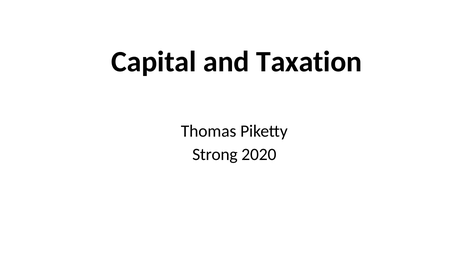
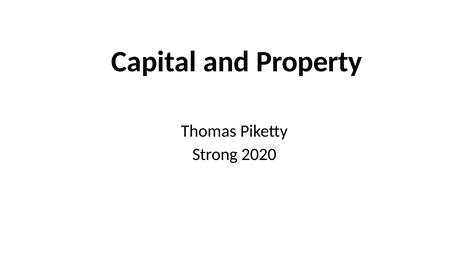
Taxation: Taxation -> Property
